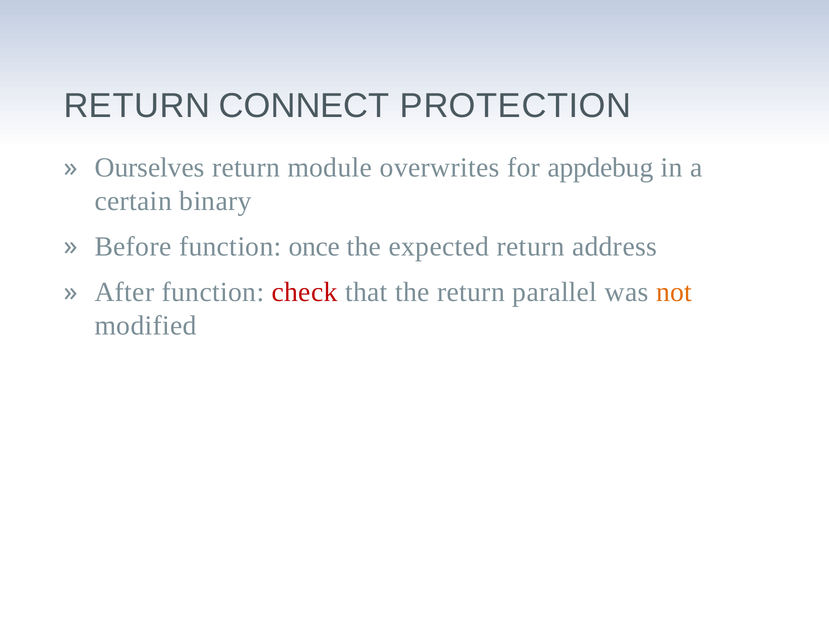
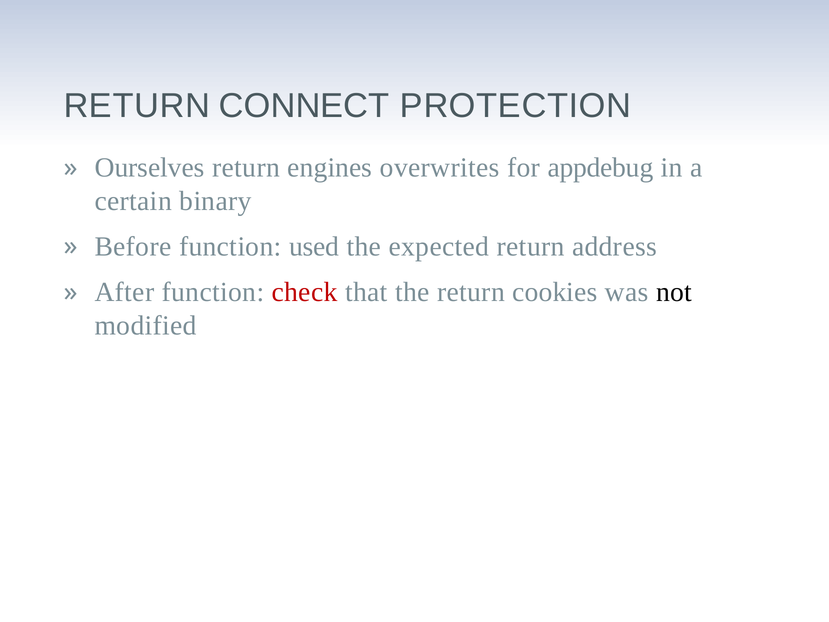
module: module -> engines
once: once -> used
parallel: parallel -> cookies
not colour: orange -> black
